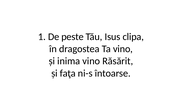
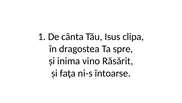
peste: peste -> cânta
Ta vino: vino -> spre
